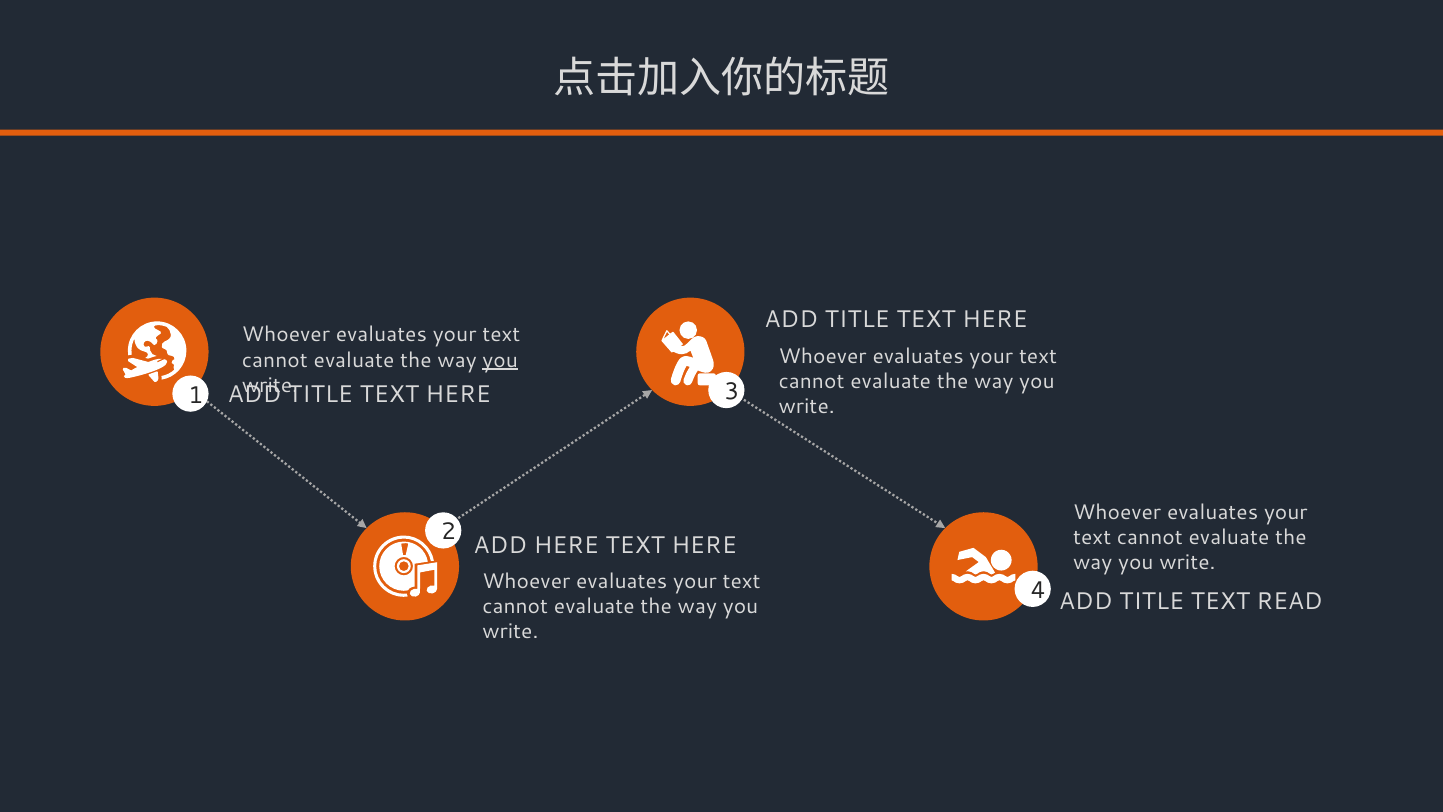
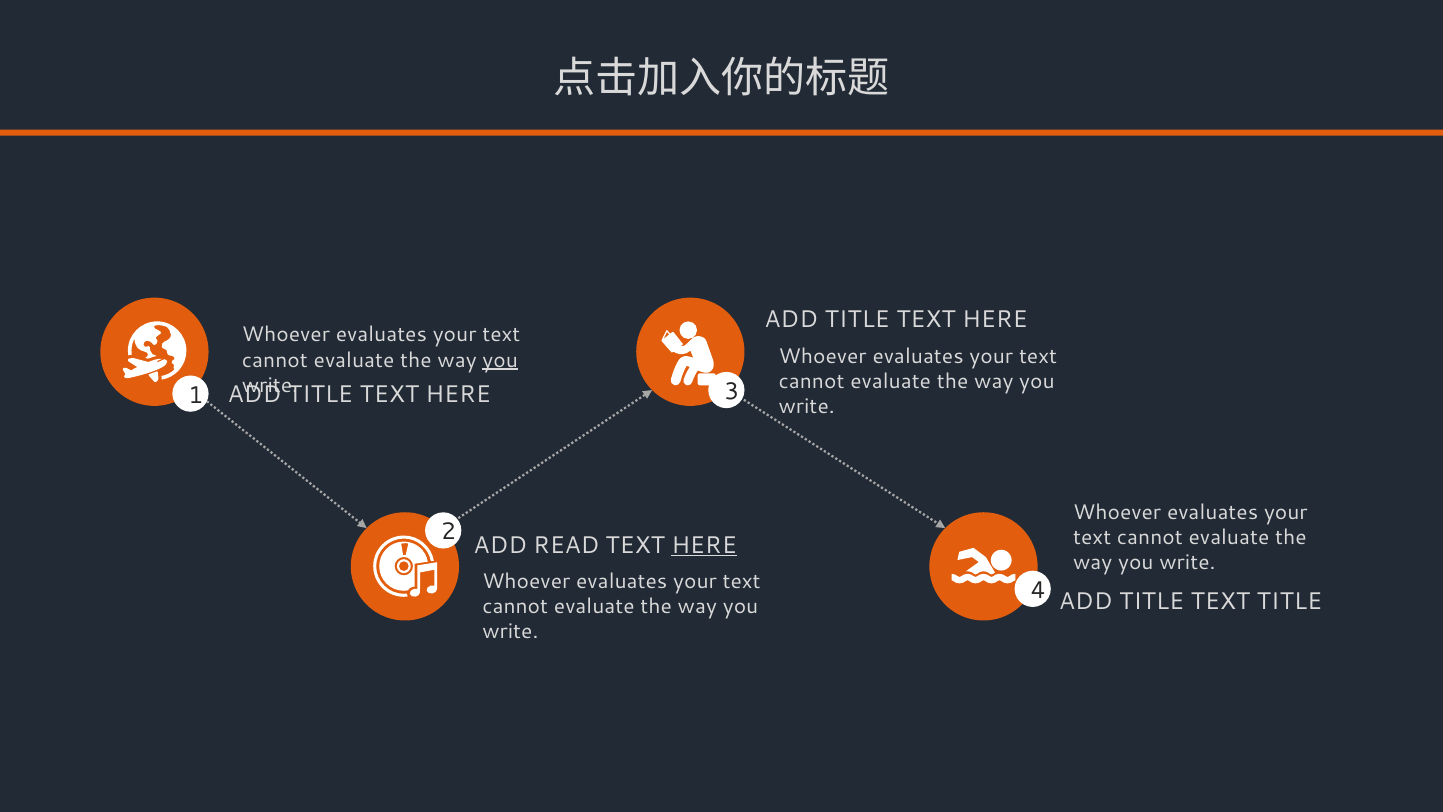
ADD HERE: HERE -> READ
HERE at (704, 545) underline: none -> present
TEXT READ: READ -> TITLE
